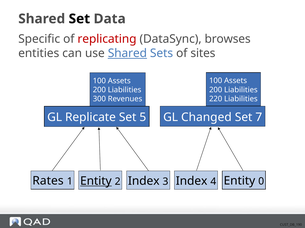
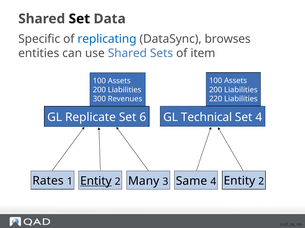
replicating colour: red -> blue
Shared at (127, 53) underline: present -> none
sites: sites -> item
Changed: Changed -> Technical
Set 7: 7 -> 4
5: 5 -> 6
2 Index: Index -> Many
3 Index: Index -> Same
4 Entity 0: 0 -> 2
